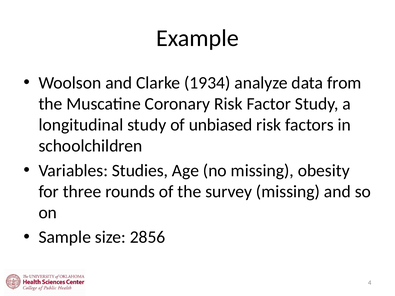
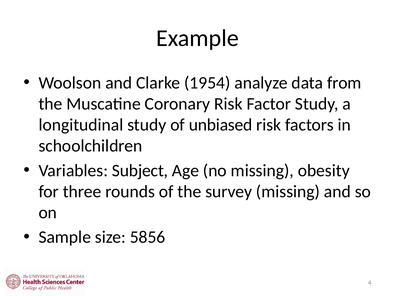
1934: 1934 -> 1954
Studies: Studies -> Subject
2856: 2856 -> 5856
